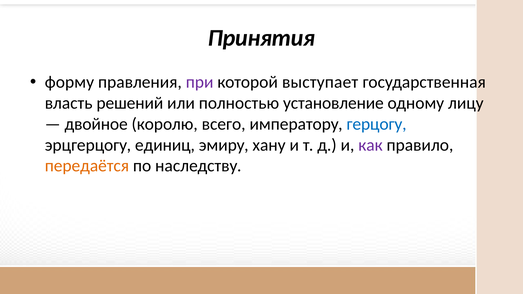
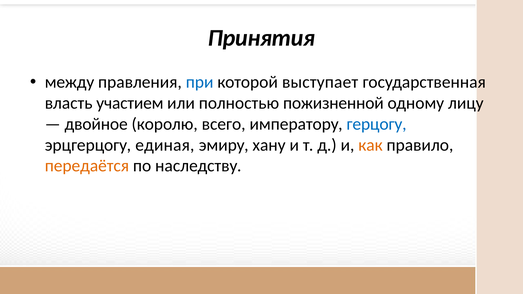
форму: форму -> между
при colour: purple -> blue
решений: решений -> участием
установление: установление -> пожизненной
единиц: единиц -> единая
как colour: purple -> orange
